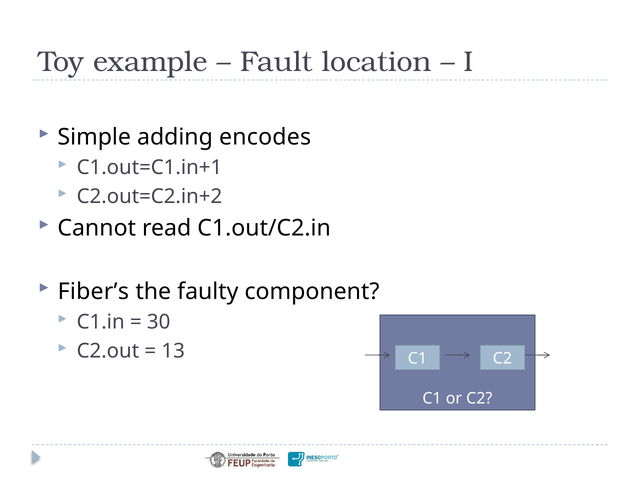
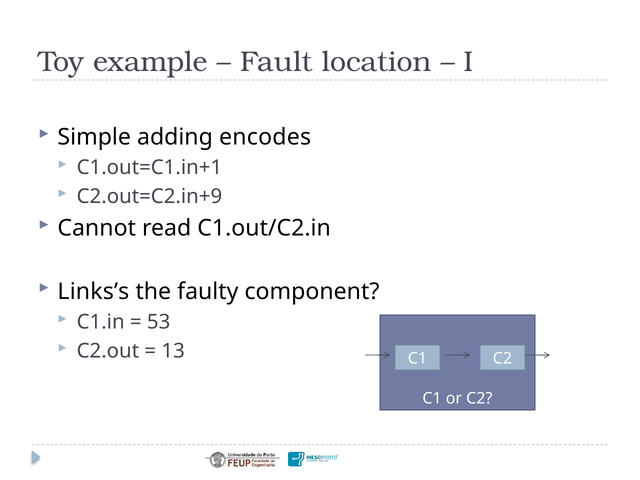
C2.out=C2.in+2: C2.out=C2.in+2 -> C2.out=C2.in+9
Fiber’s: Fiber’s -> Links’s
30: 30 -> 53
